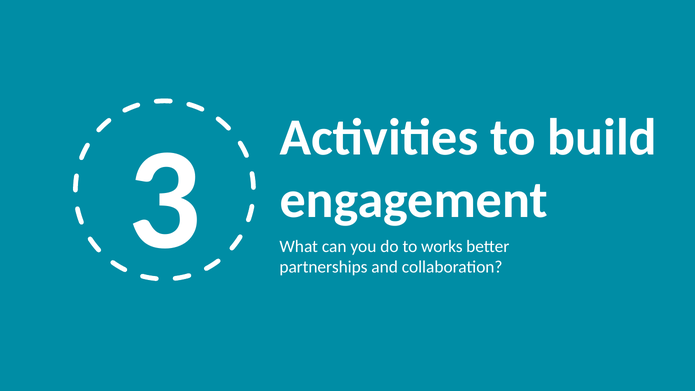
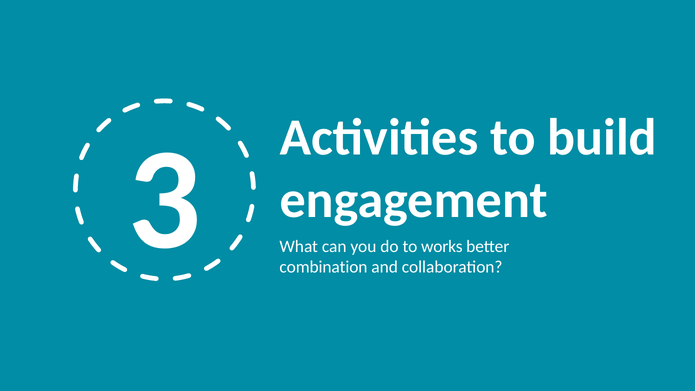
partnerships: partnerships -> combination
